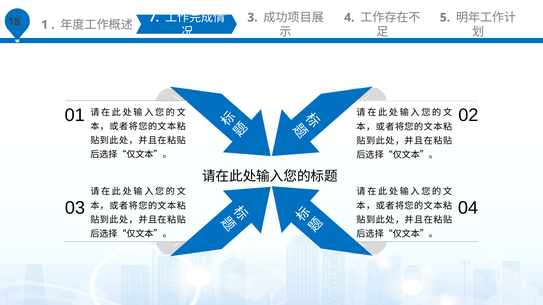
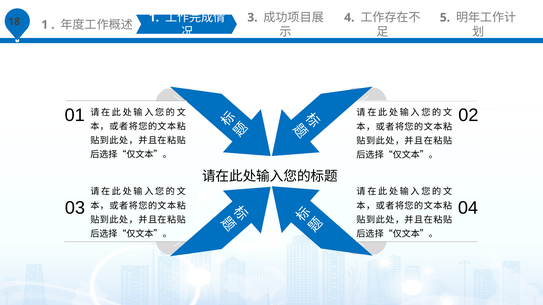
7 at (154, 18): 7 -> 1
